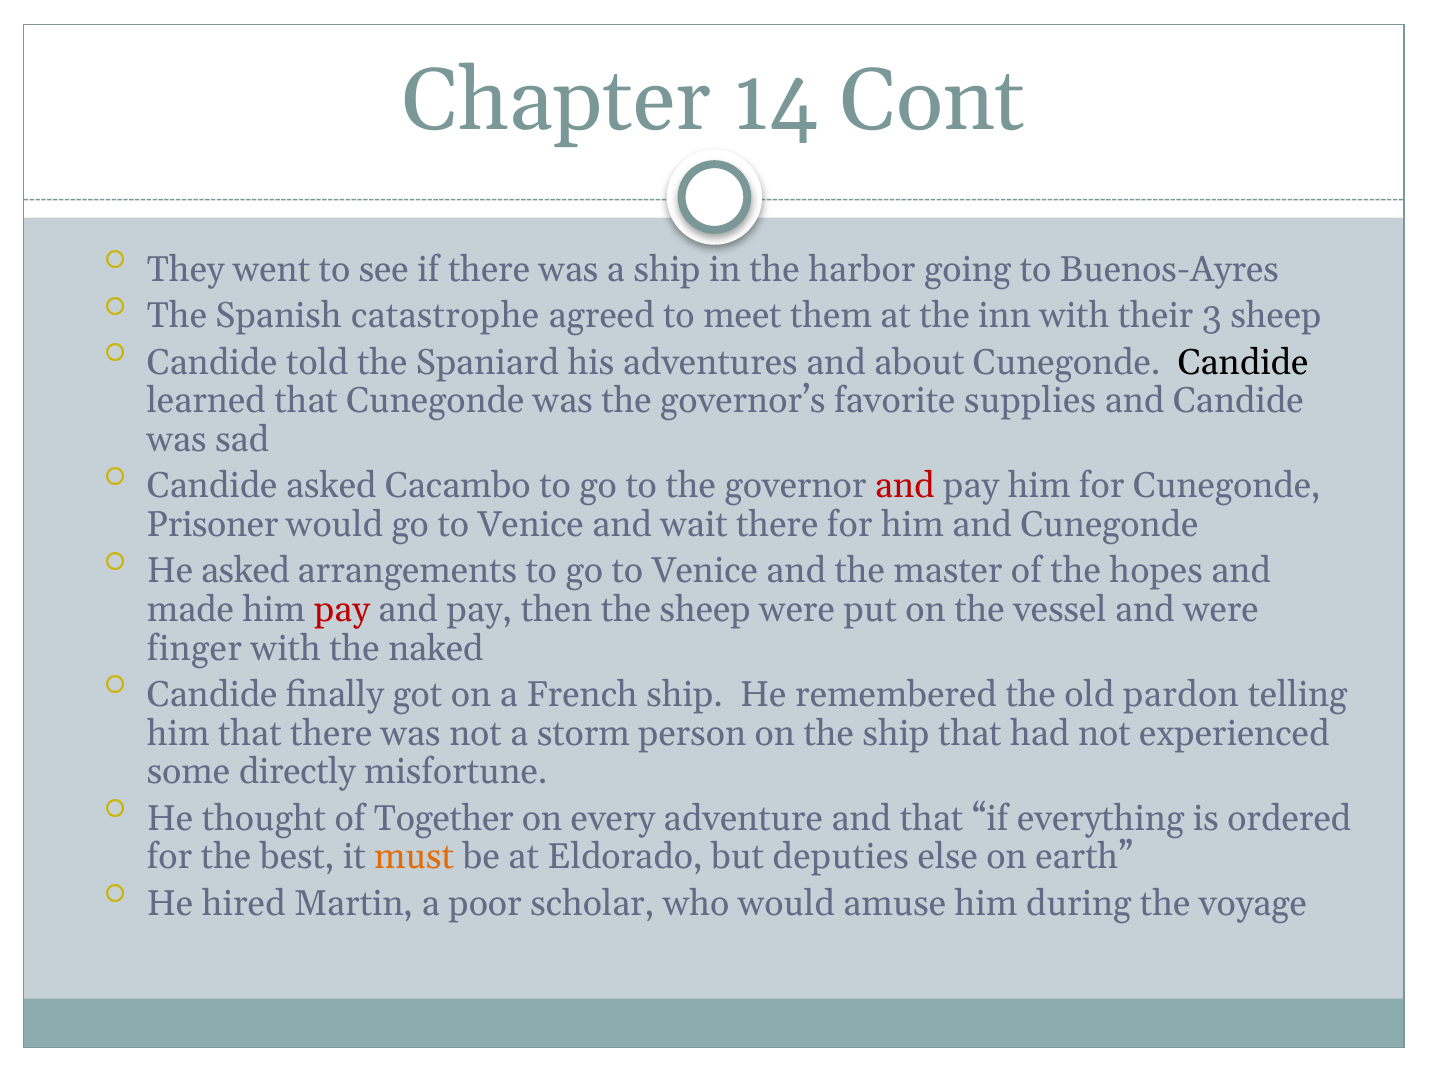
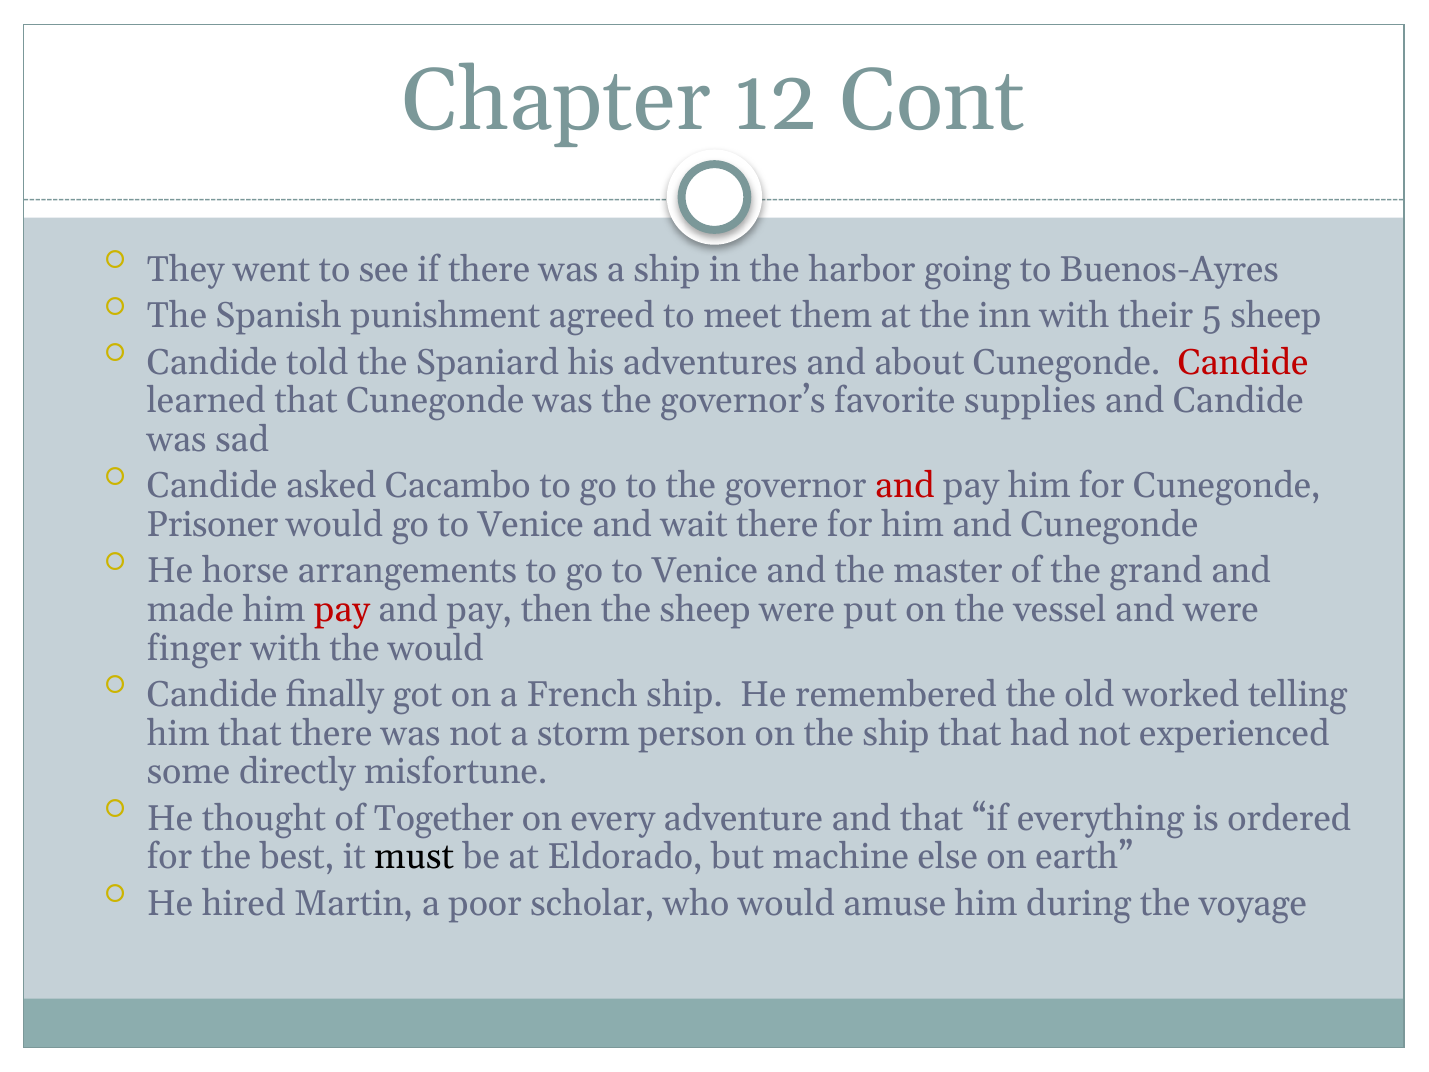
14: 14 -> 12
catastrophe: catastrophe -> punishment
3: 3 -> 5
Candide at (1243, 362) colour: black -> red
He asked: asked -> horse
hopes: hopes -> grand
the naked: naked -> would
pardon: pardon -> worked
must colour: orange -> black
deputies: deputies -> machine
